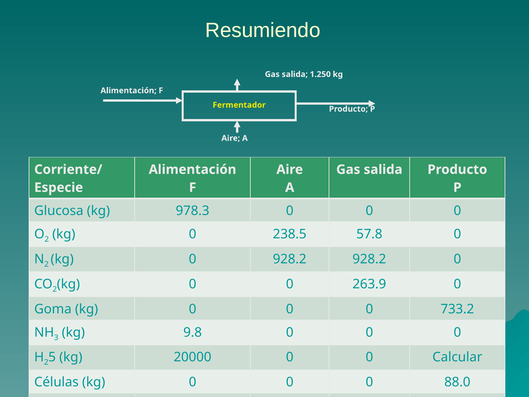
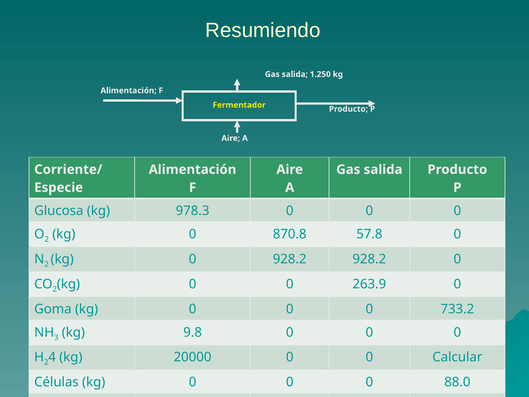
238.5: 238.5 -> 870.8
5: 5 -> 4
